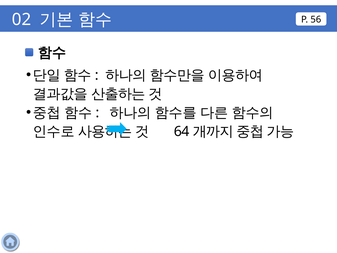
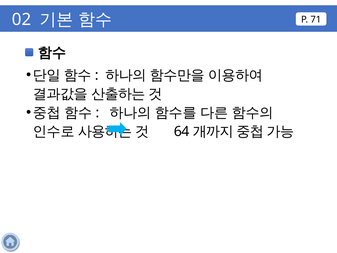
56: 56 -> 71
